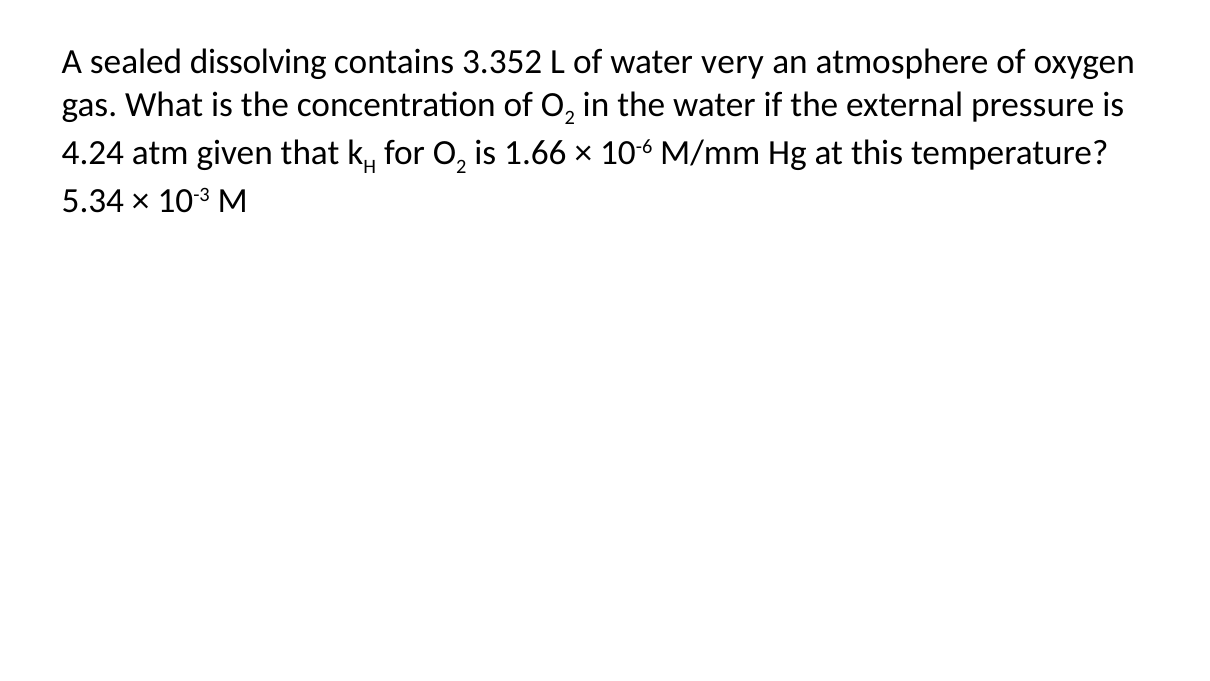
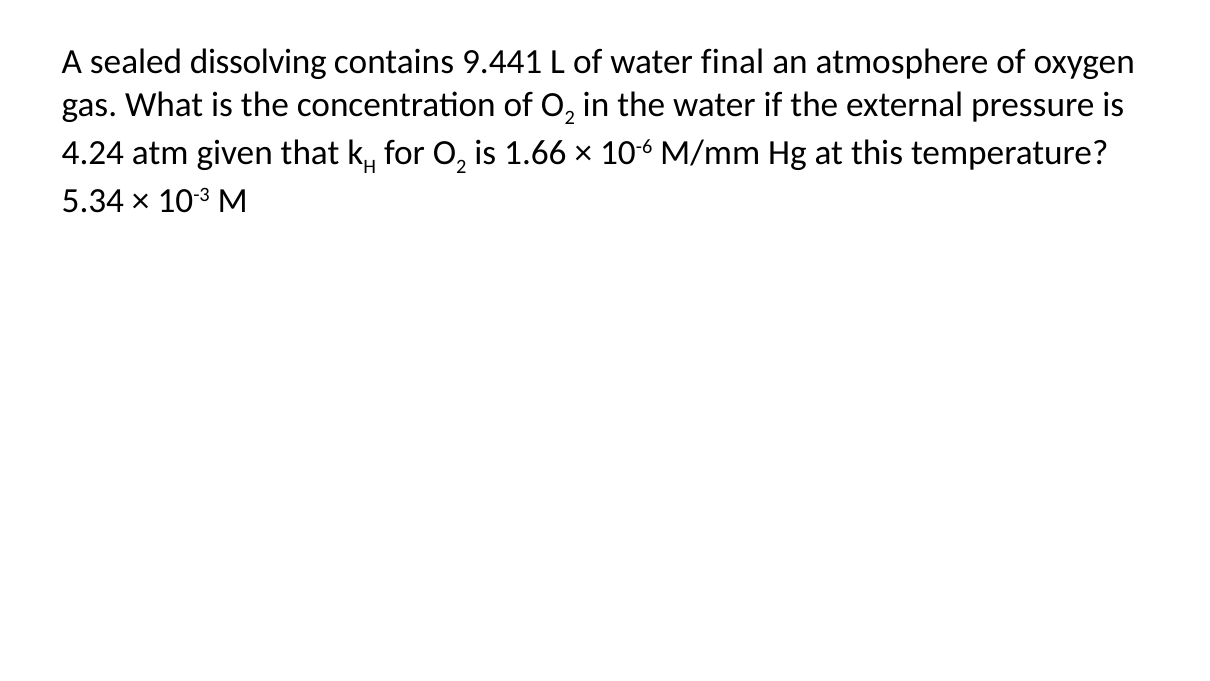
3.352: 3.352 -> 9.441
very: very -> final
